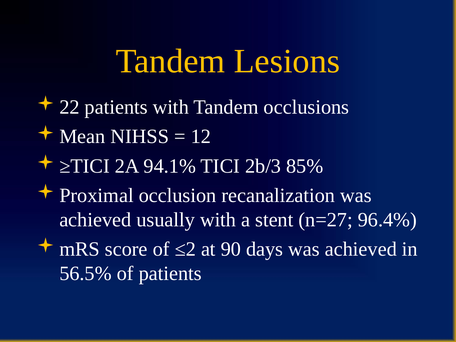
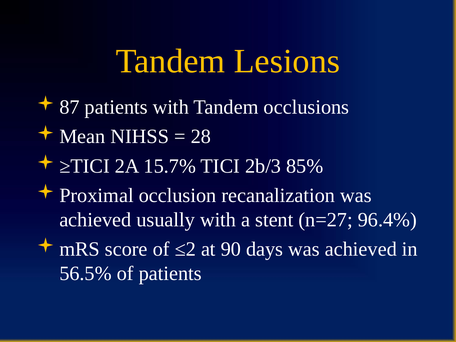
22: 22 -> 87
12: 12 -> 28
94.1%: 94.1% -> 15.7%
